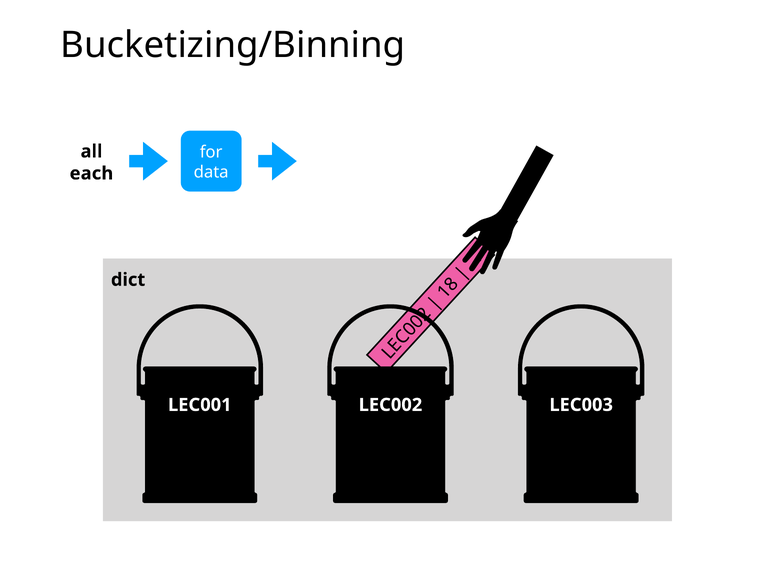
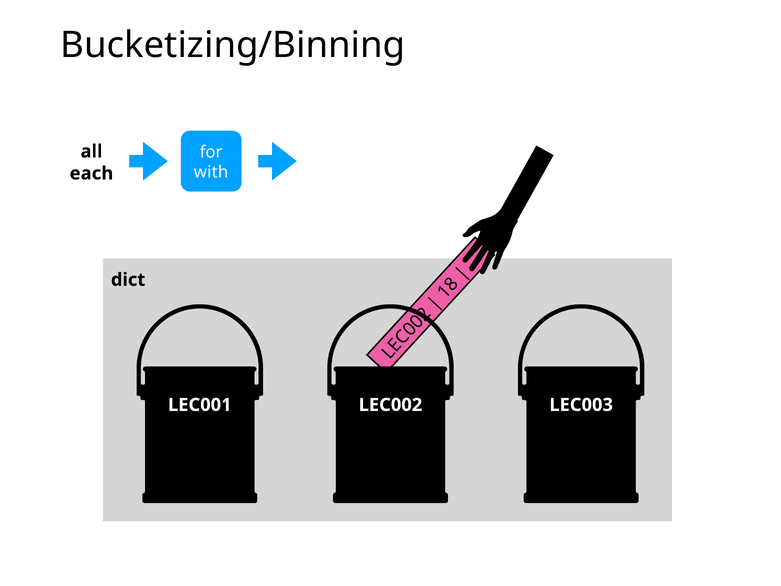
data: data -> with
